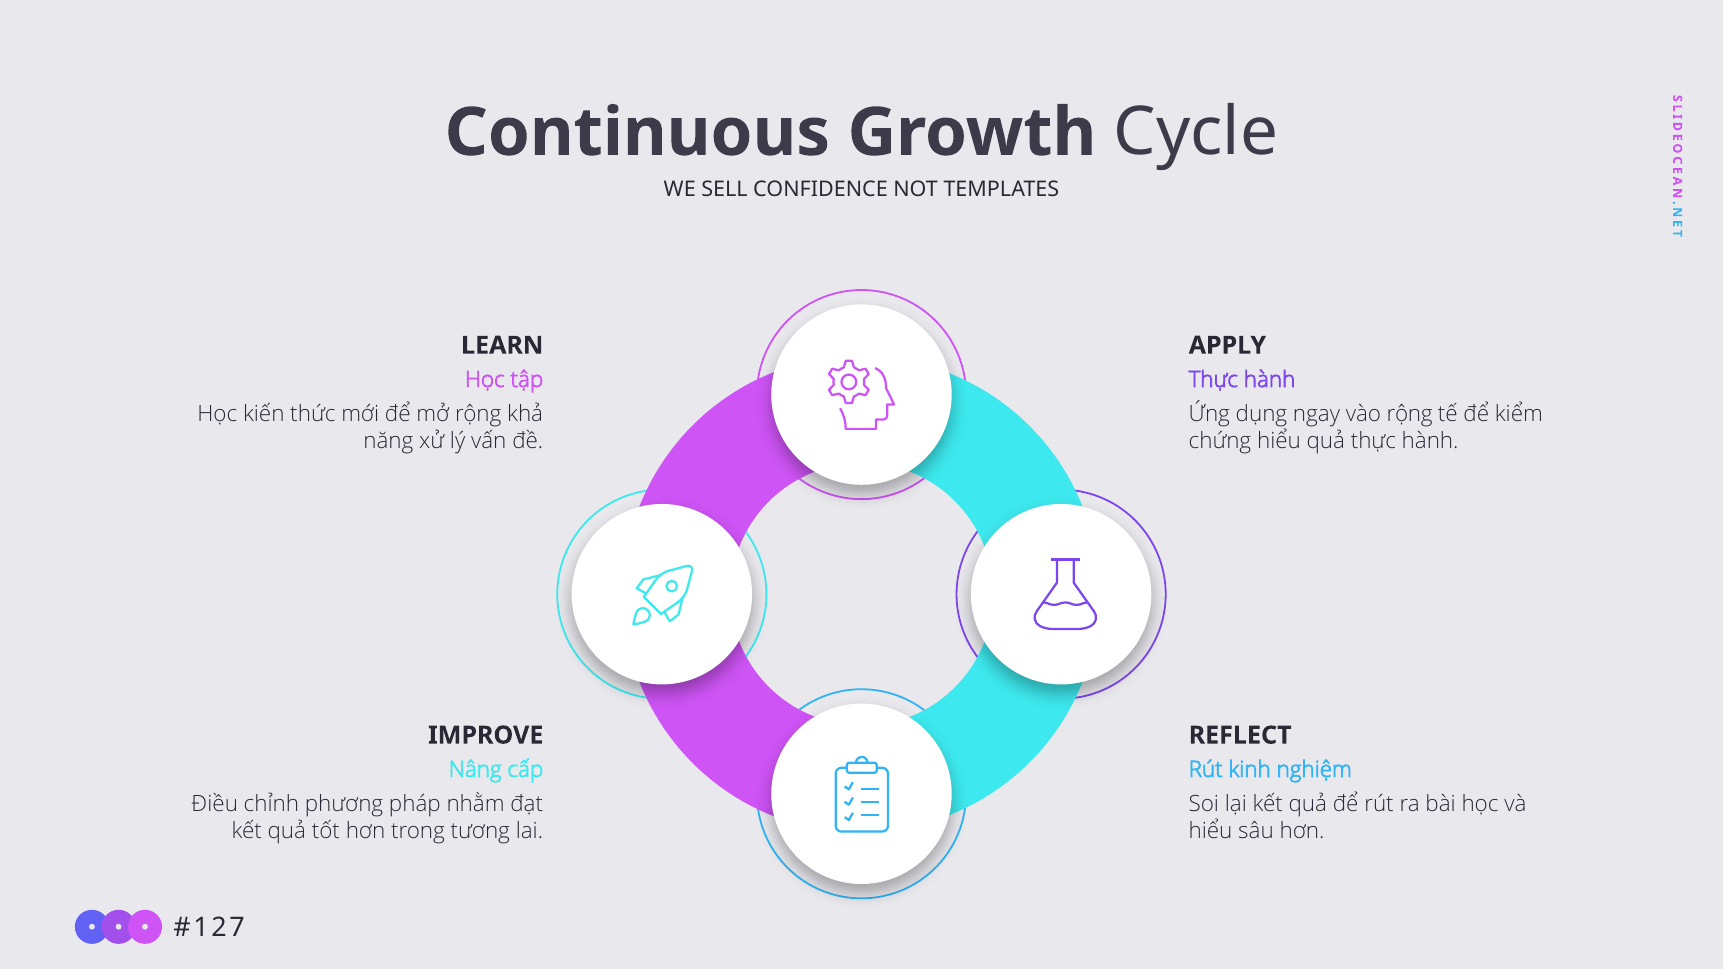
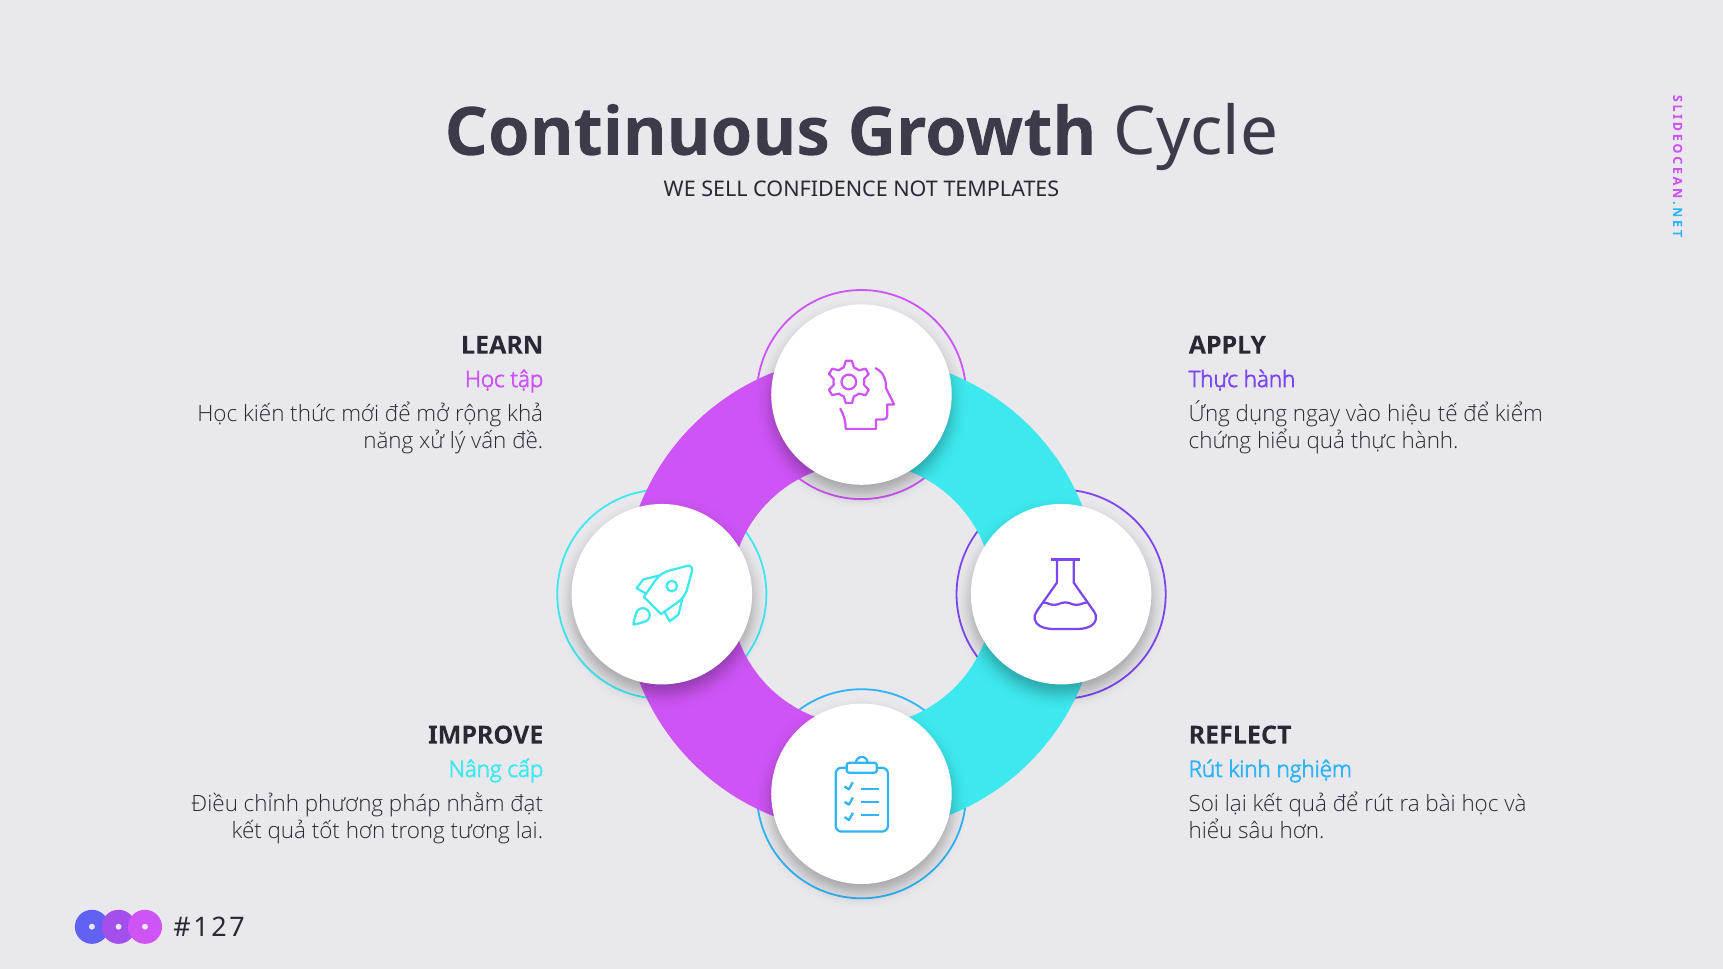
vào rộng: rộng -> hiệu
